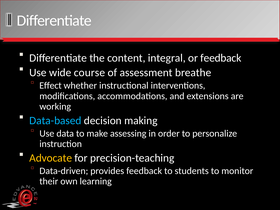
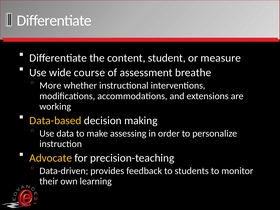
integral: integral -> student
or feedback: feedback -> measure
Effect: Effect -> More
Data-based colour: light blue -> yellow
